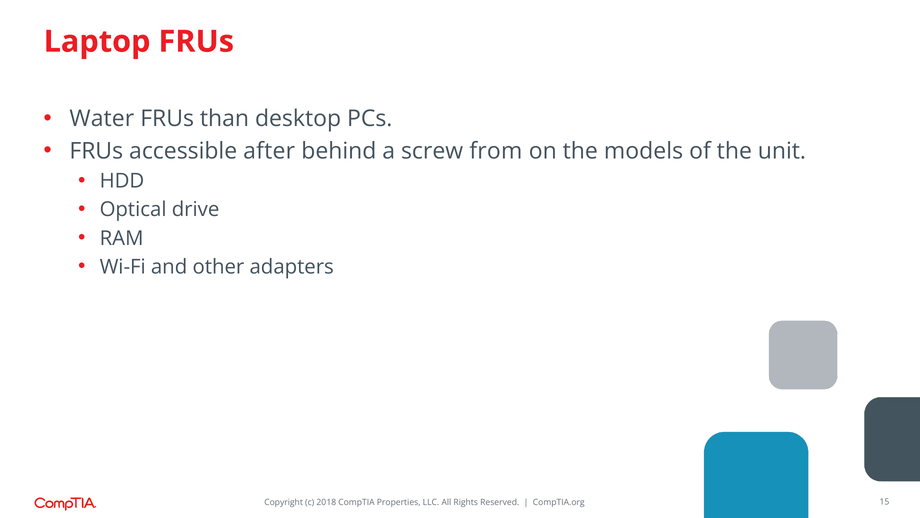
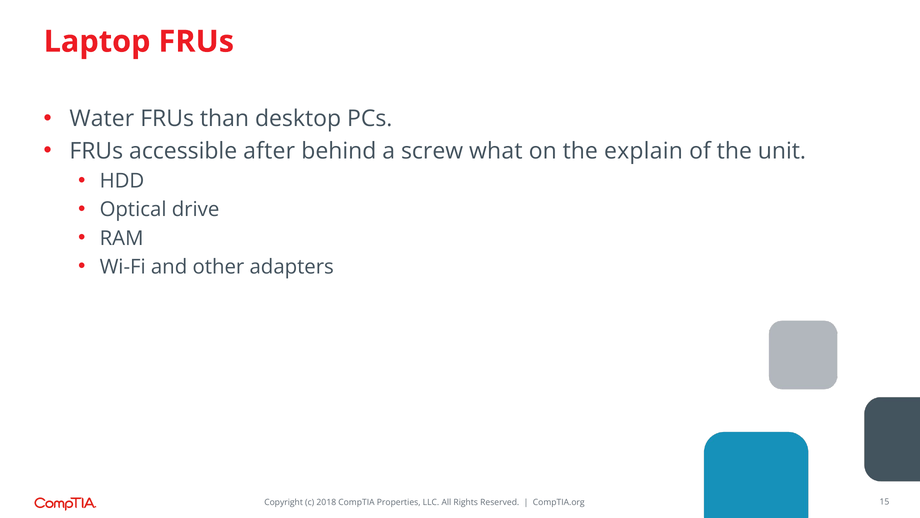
from: from -> what
models: models -> explain
